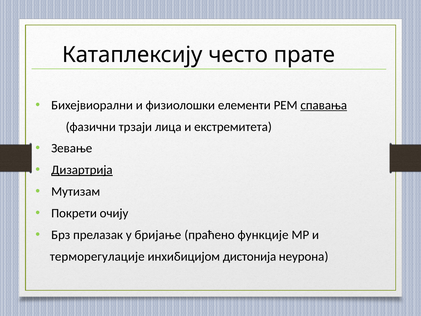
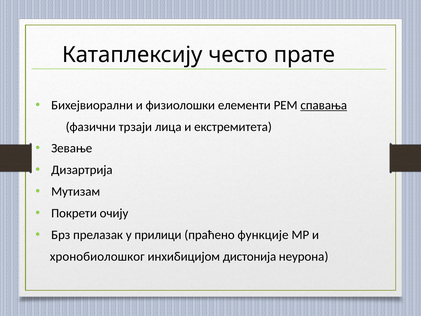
Дизартрија underline: present -> none
бријање: бријање -> прилици
терморегулације: терморегулације -> хронобиолошког
